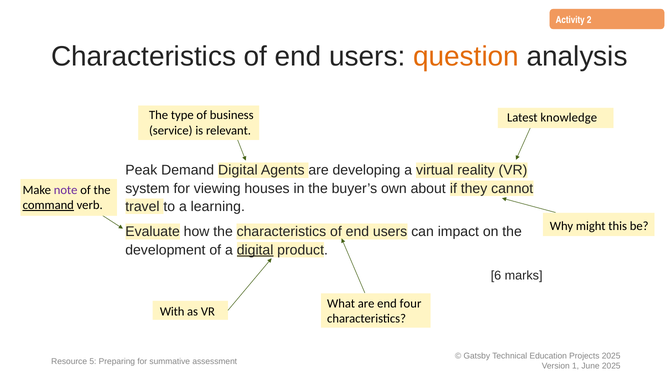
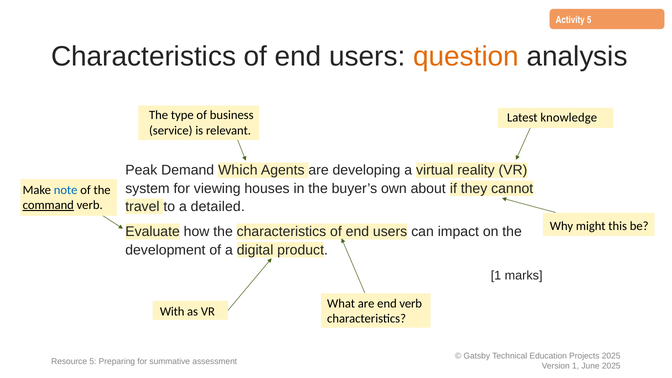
Activity 2: 2 -> 5
Demand Digital: Digital -> Which
note colour: purple -> blue
learning: learning -> detailed
digital at (255, 250) underline: present -> none
6 at (496, 276): 6 -> 1
end four: four -> verb
